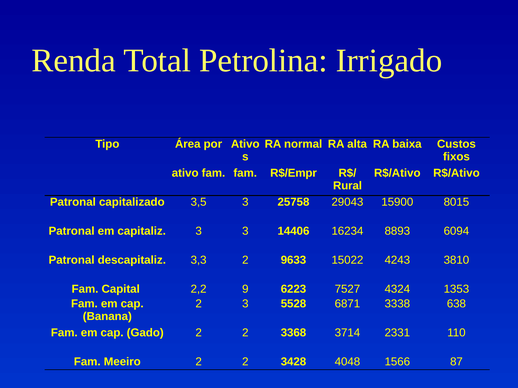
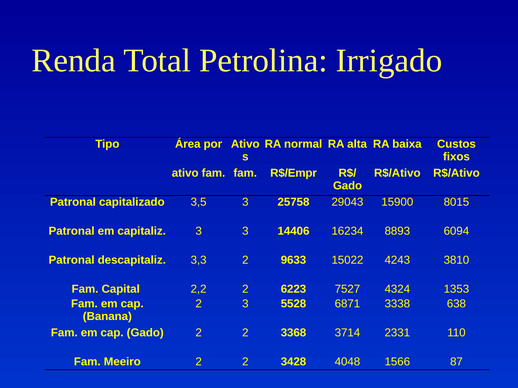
Rural at (348, 186): Rural -> Gado
2,2 9: 9 -> 2
